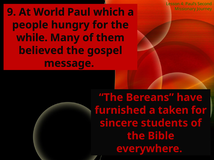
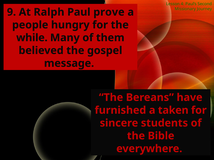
World: World -> Ralph
which: which -> prove
